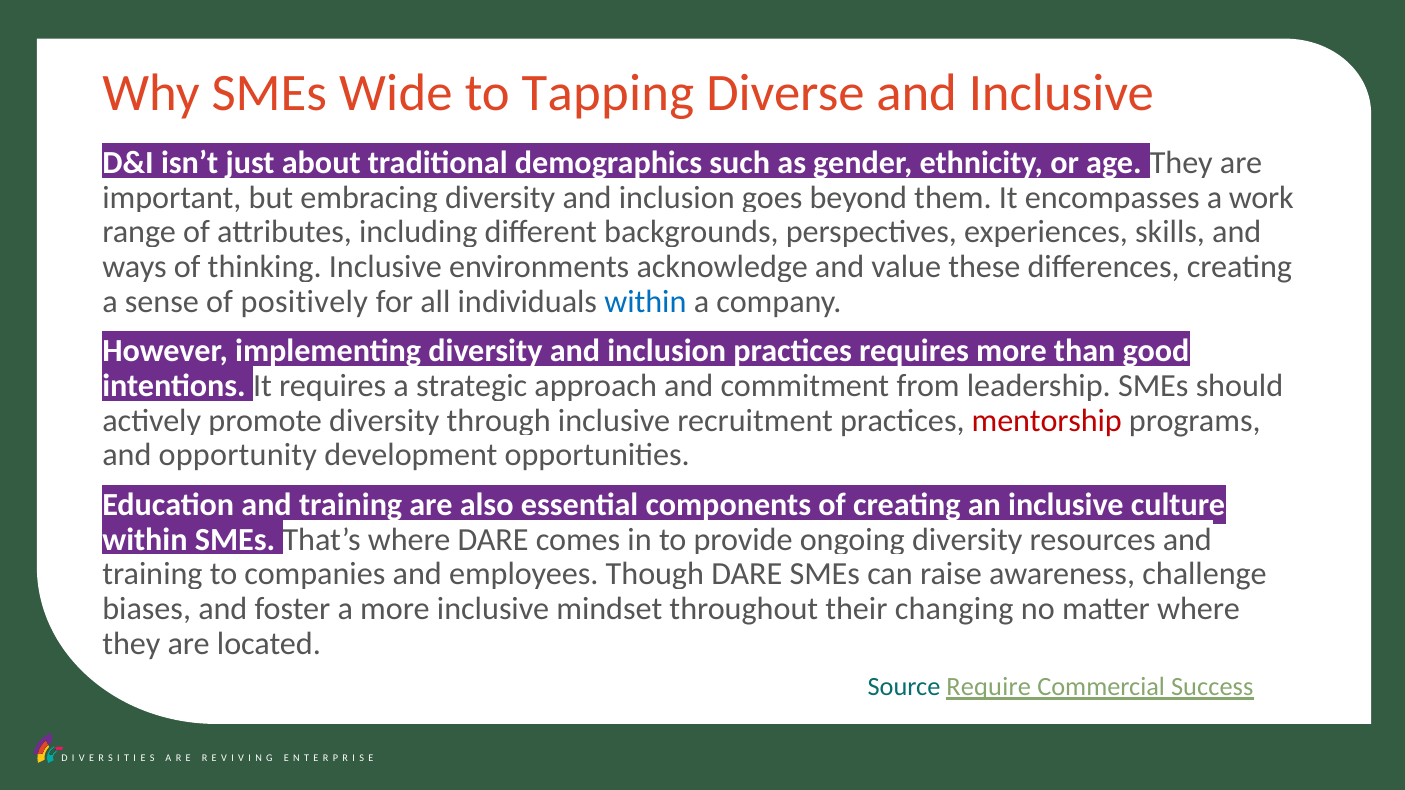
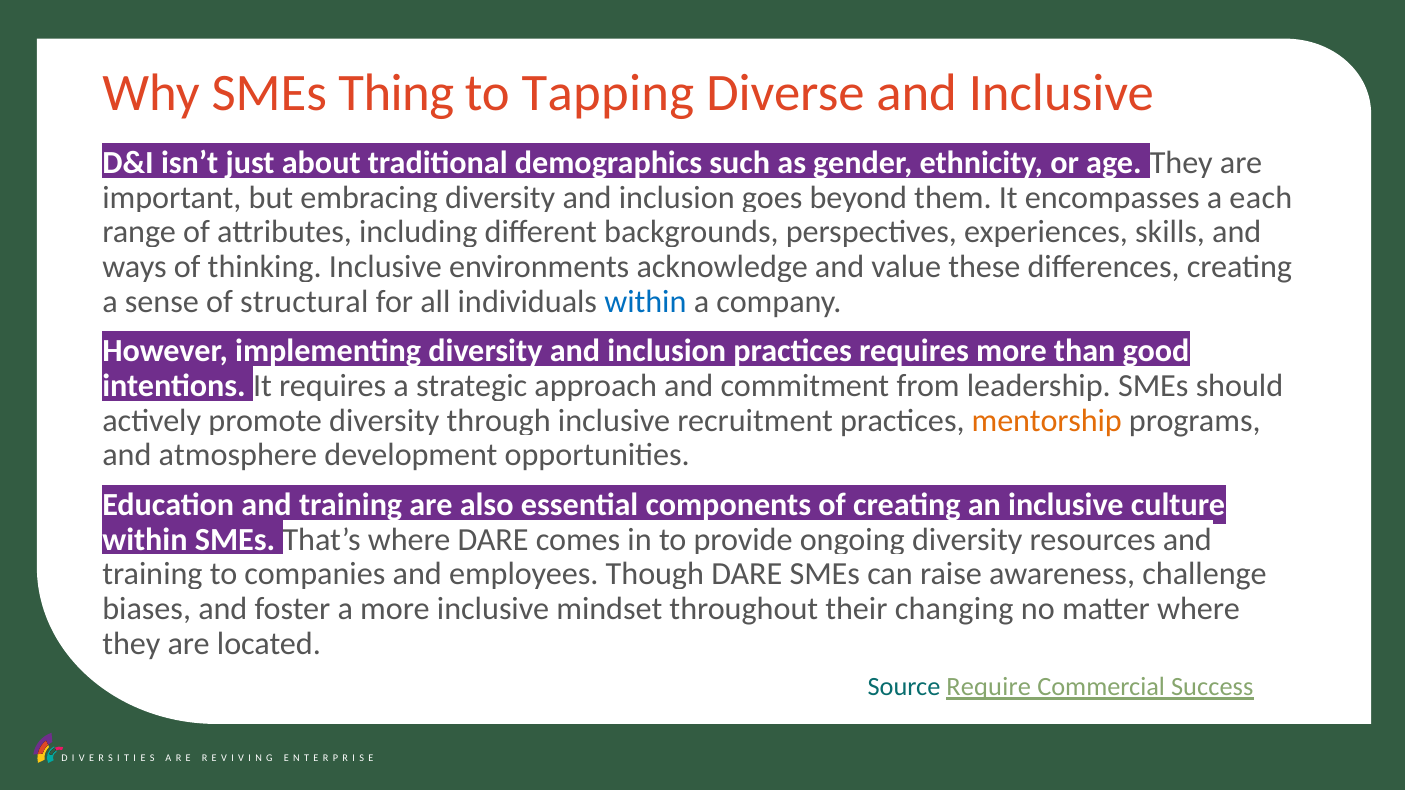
Wide: Wide -> Thing
work: work -> each
positively: positively -> structural
mentorship colour: red -> orange
opportunity: opportunity -> atmosphere
